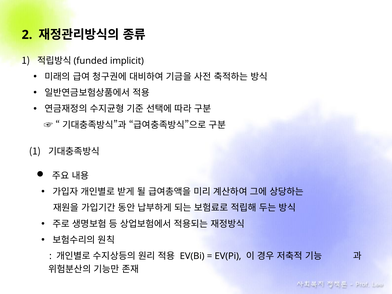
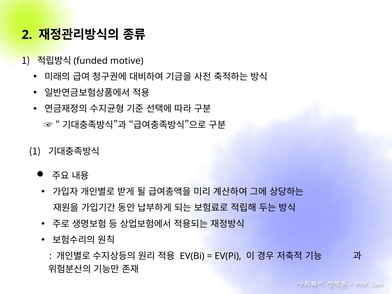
implicit: implicit -> motive
